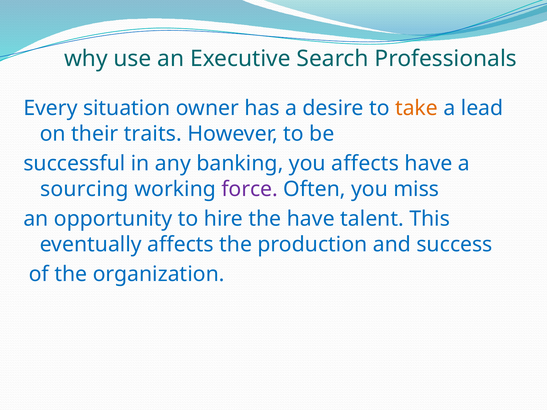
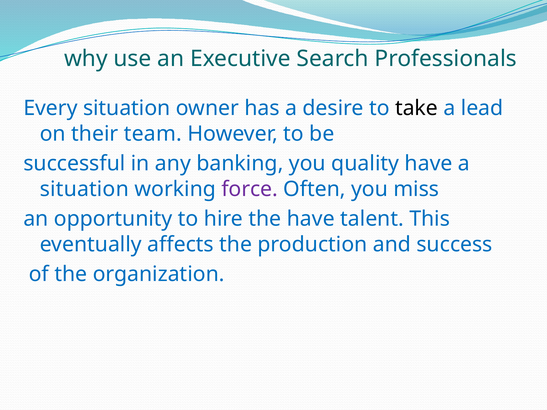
take colour: orange -> black
traits: traits -> team
you affects: affects -> quality
sourcing at (84, 189): sourcing -> situation
